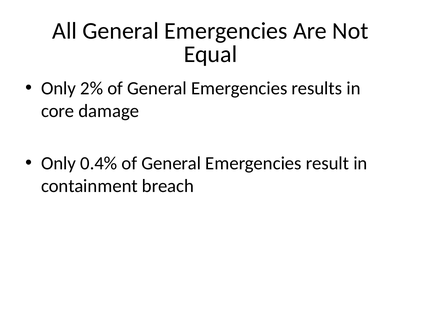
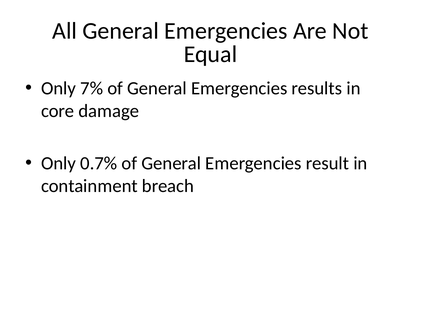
2%: 2% -> 7%
0.4%: 0.4% -> 0.7%
